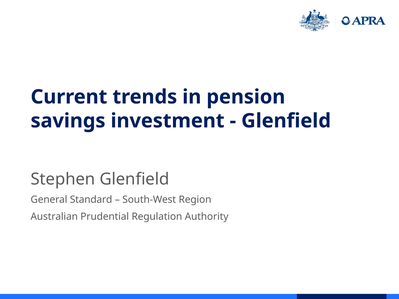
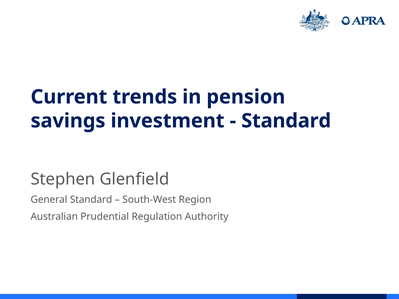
Glenfield at (286, 121): Glenfield -> Standard
